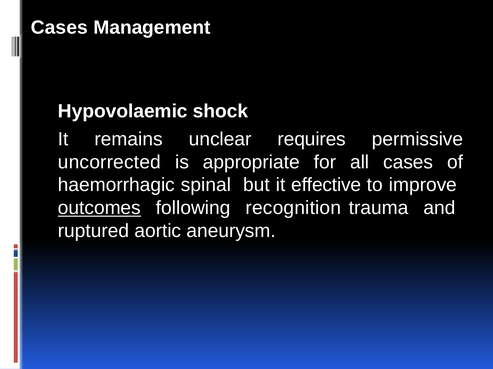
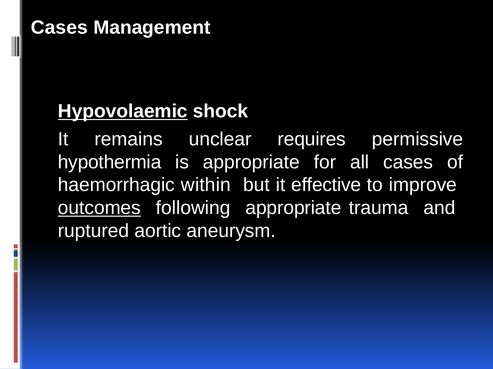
Hypovolaemic underline: none -> present
uncorrected: uncorrected -> hypothermia
spinal: spinal -> within
recognition: recognition -> appropriate
